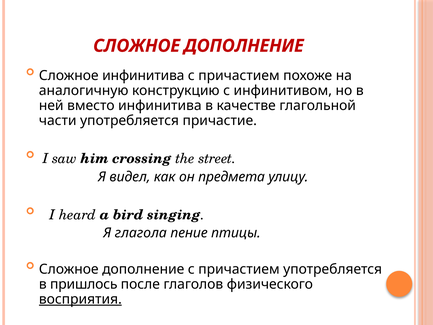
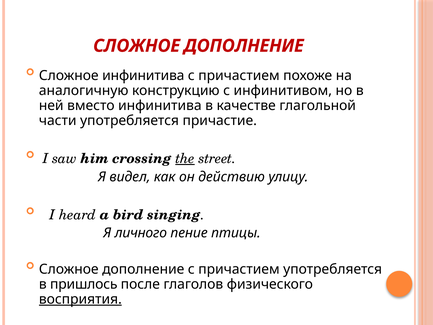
the underline: none -> present
предмета: предмета -> действию
глагола: глагола -> личного
